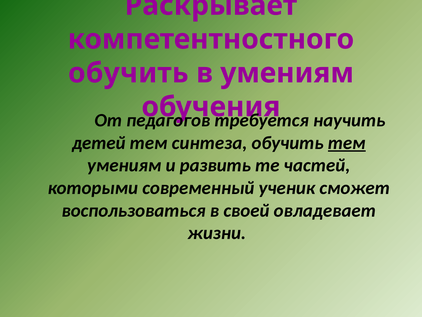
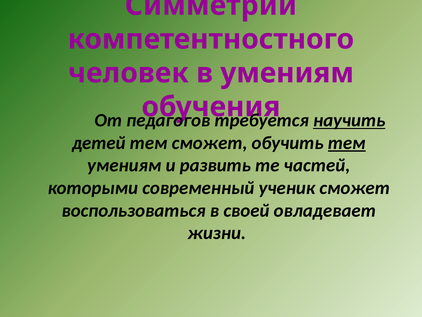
Раскрывает: Раскрывает -> Симметрии
обучить at (128, 73): обучить -> человек
научить underline: none -> present
тем синтеза: синтеза -> сможет
